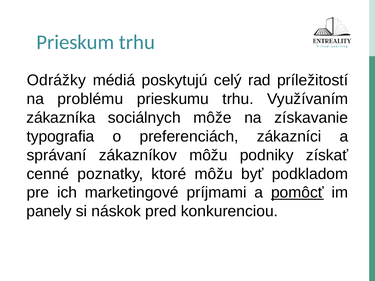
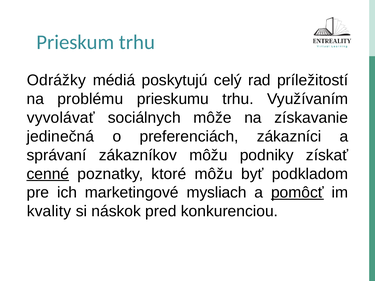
zákazníka: zákazníka -> vyvolávať
typografia: typografia -> jedinečná
cenné underline: none -> present
príjmami: príjmami -> mysliach
panely: panely -> kvality
